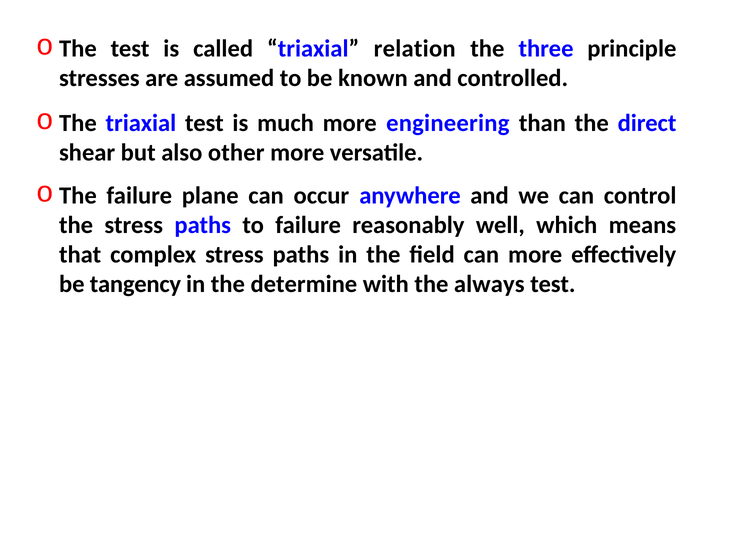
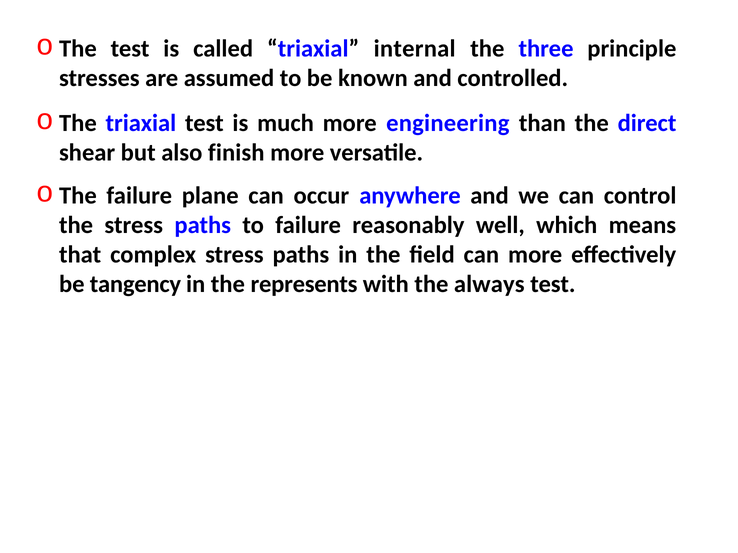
relation: relation -> internal
other: other -> finish
determine: determine -> represents
